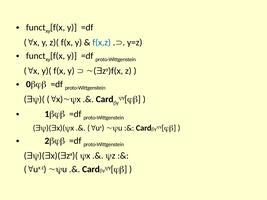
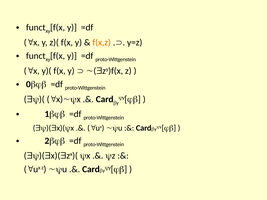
f(x,z colour: blue -> orange
